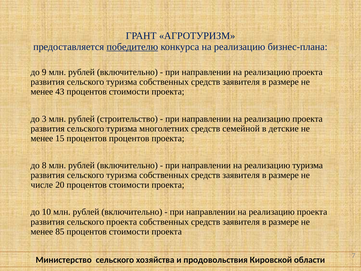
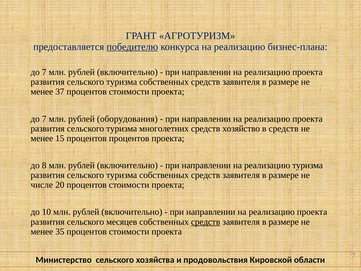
9 at (44, 72): 9 -> 7
43: 43 -> 37
3 at (44, 119): 3 -> 7
строительство: строительство -> оборудования
семейной: семейной -> хозяйство
в детские: детские -> средств
сельского проекта: проекта -> месяцев
средств at (206, 222) underline: none -> present
85: 85 -> 35
